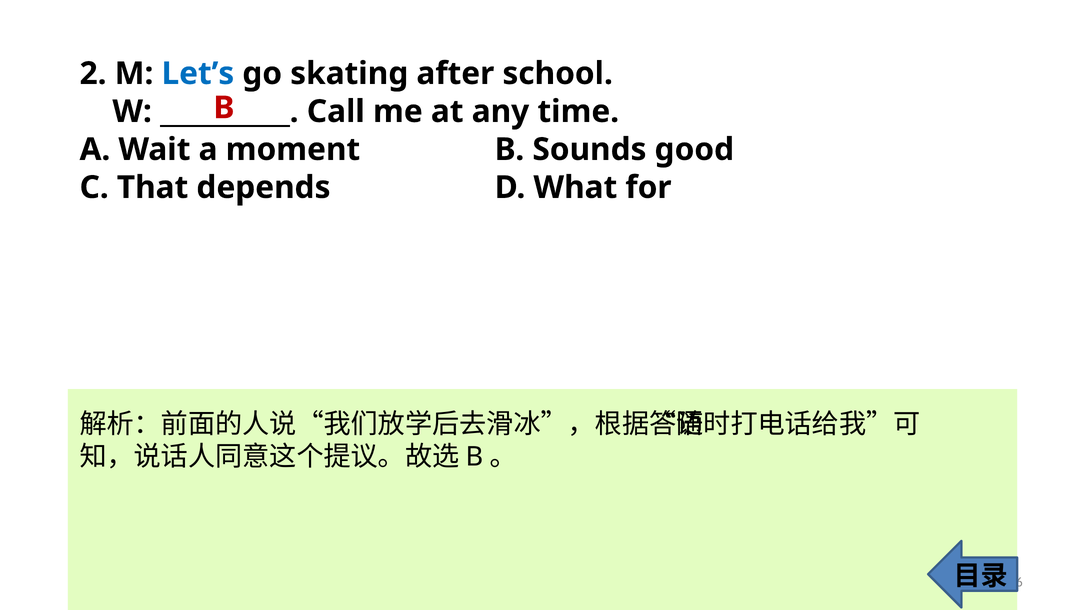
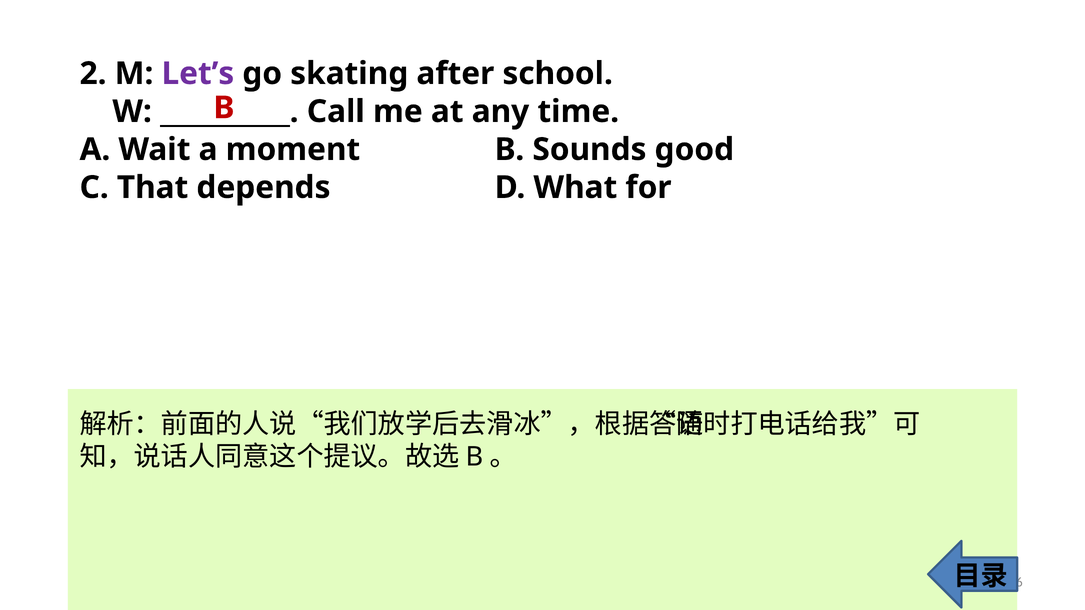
Let’s colour: blue -> purple
